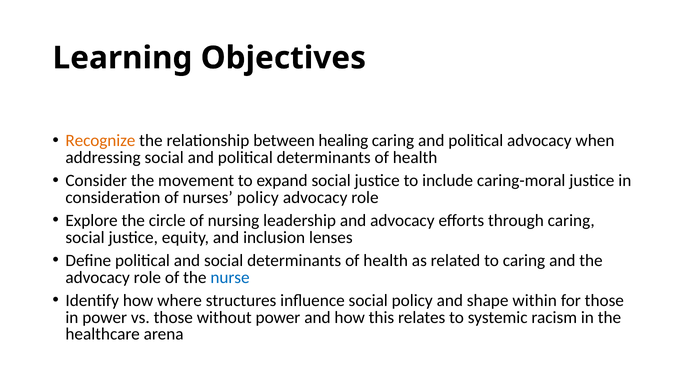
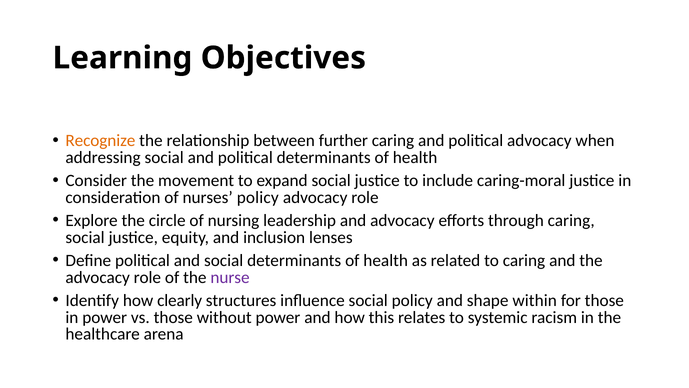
healing: healing -> further
nurse colour: blue -> purple
where: where -> clearly
